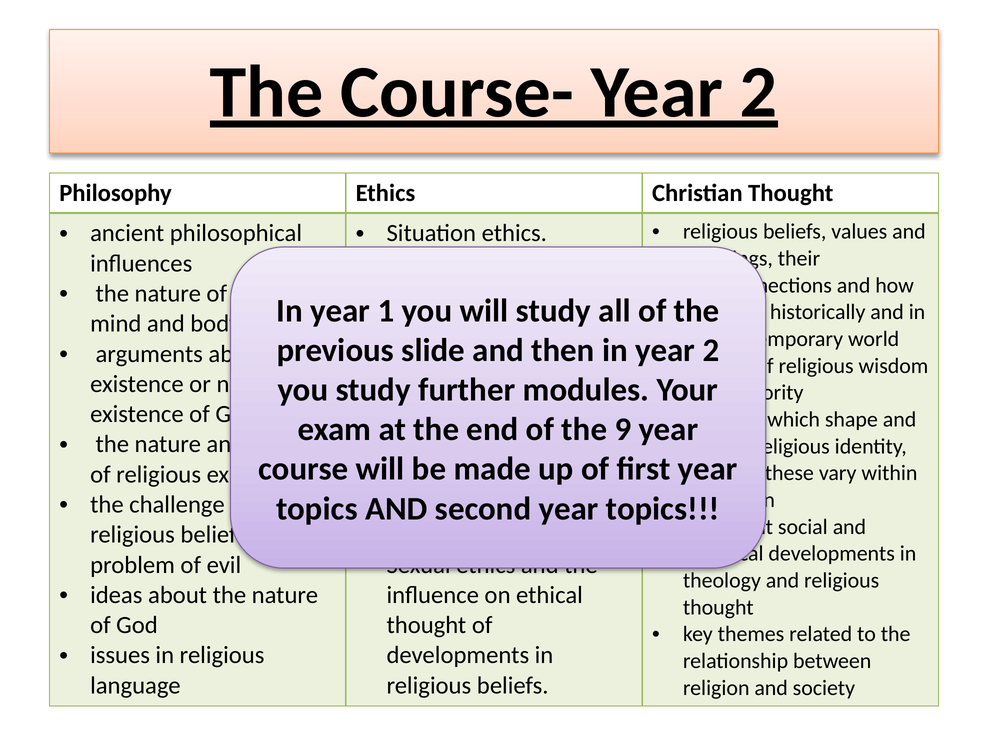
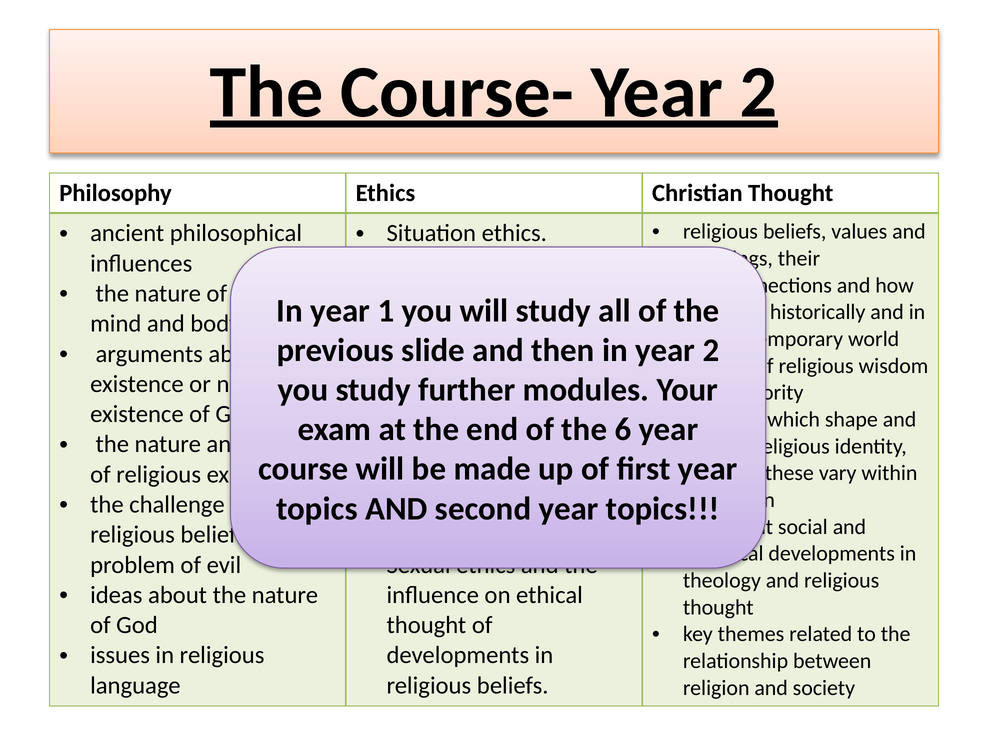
9: 9 -> 6
